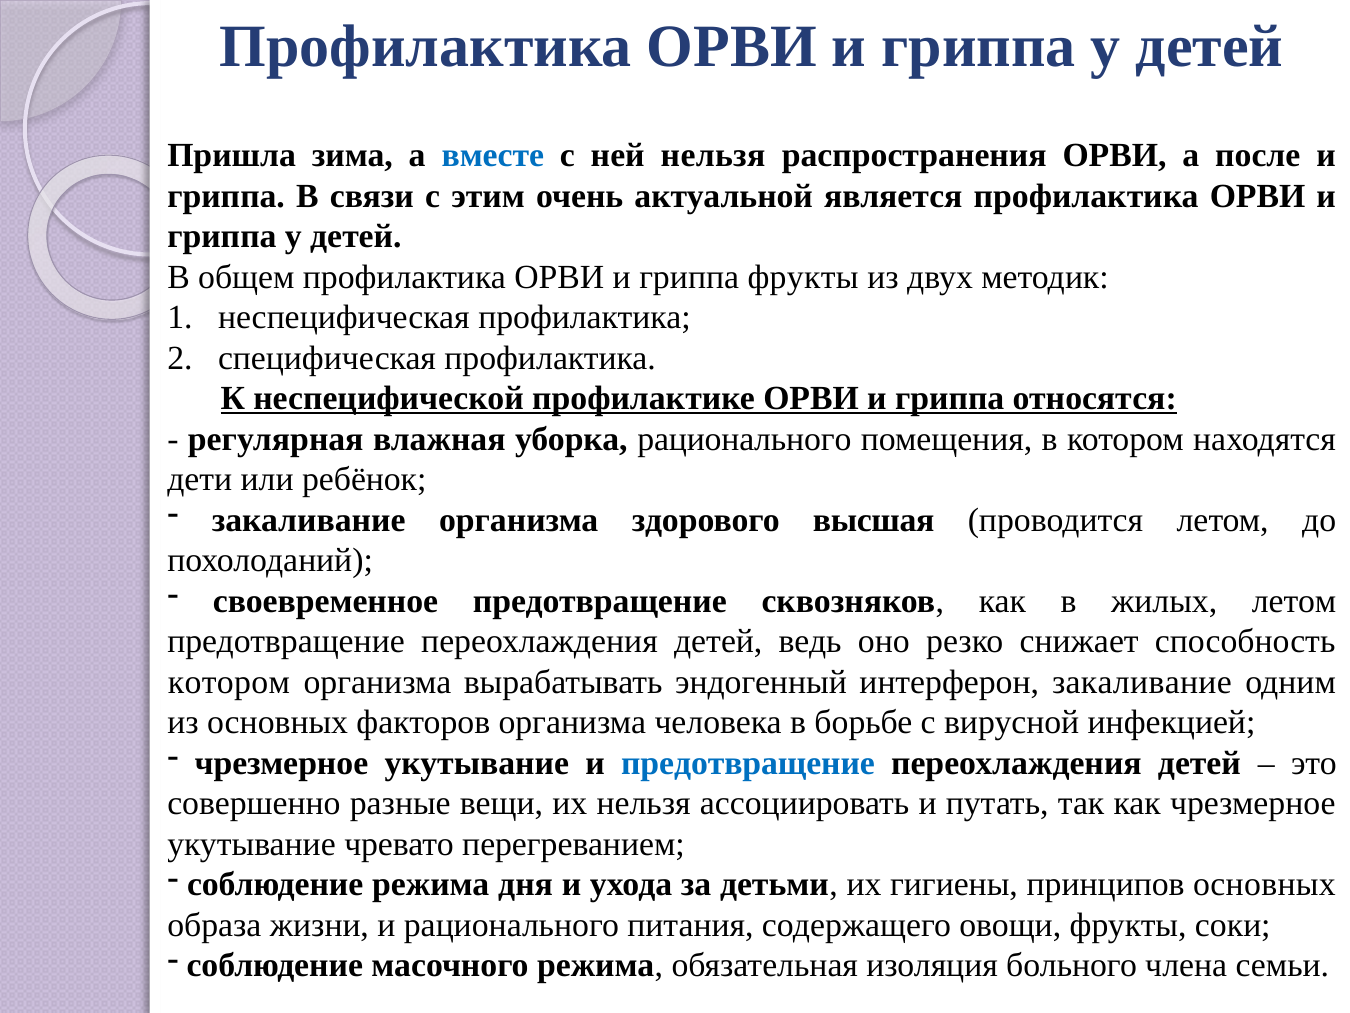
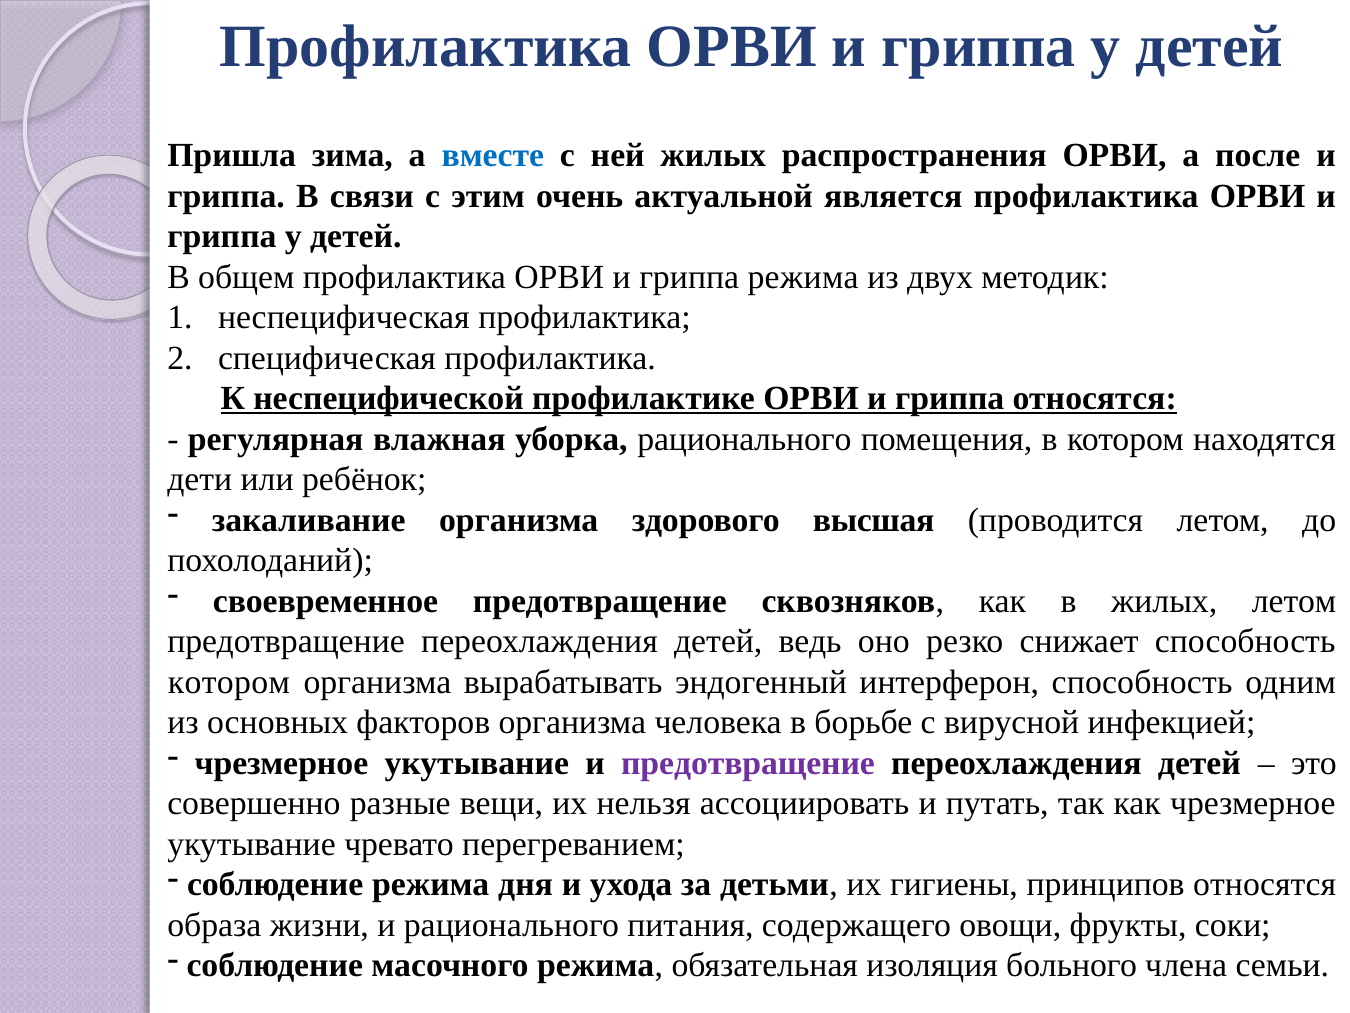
ней нельзя: нельзя -> жилых
гриппа фрукты: фрукты -> режима
интерферон закаливание: закаливание -> способность
предотвращение at (748, 763) colour: blue -> purple
принципов основных: основных -> относятся
